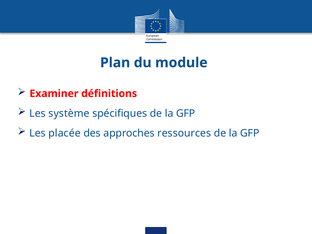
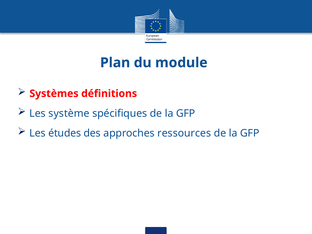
Examiner: Examiner -> Systèmes
placée: placée -> études
